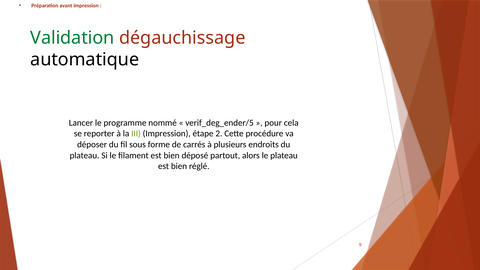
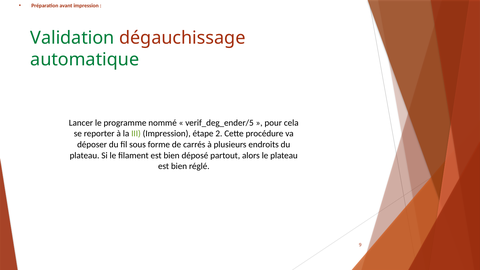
automatique colour: black -> green
